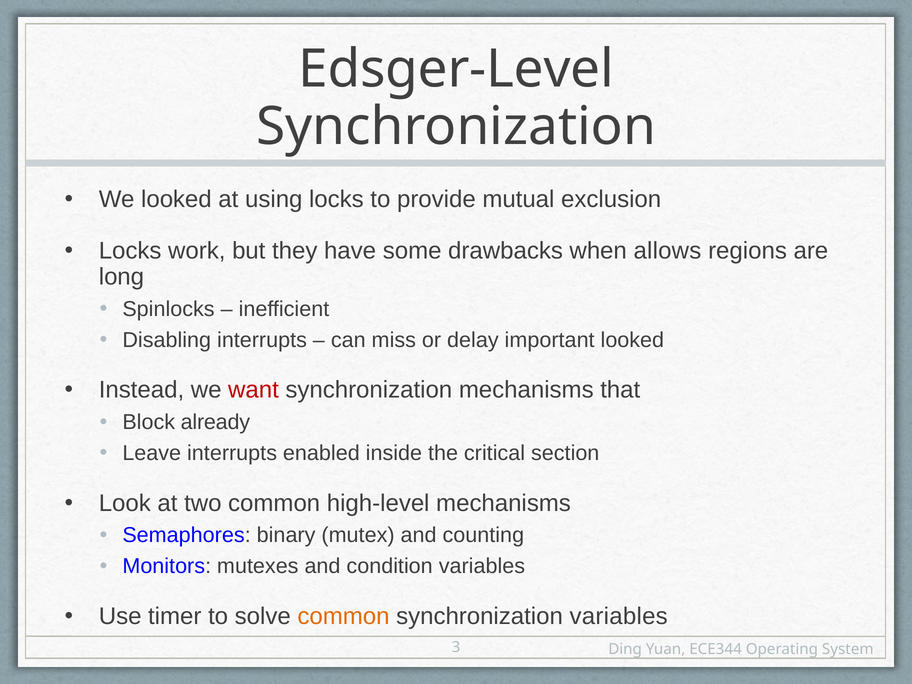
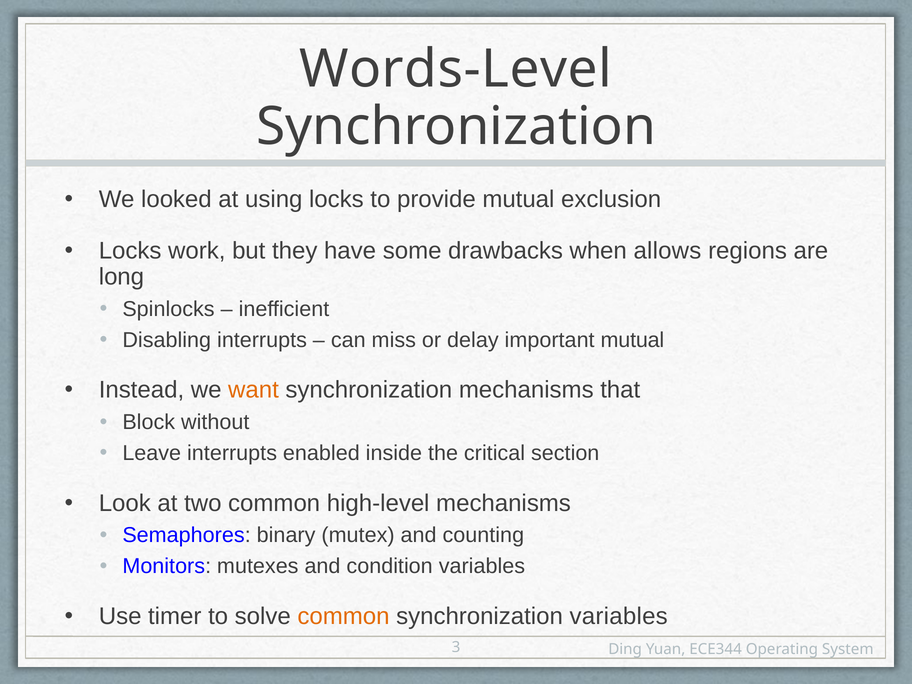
Edsger-Level: Edsger-Level -> Words-Level
important looked: looked -> mutual
want colour: red -> orange
already: already -> without
